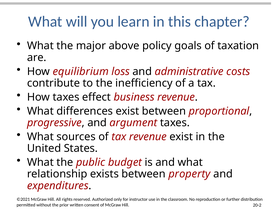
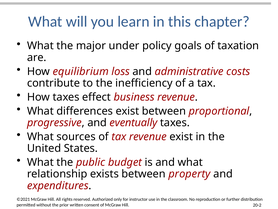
above: above -> under
argument: argument -> eventually
